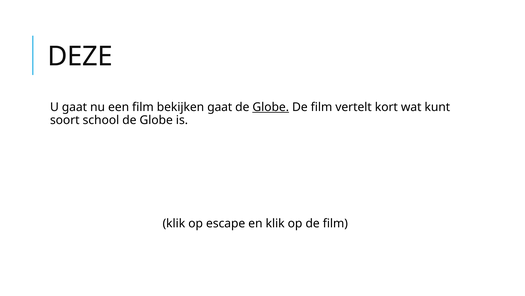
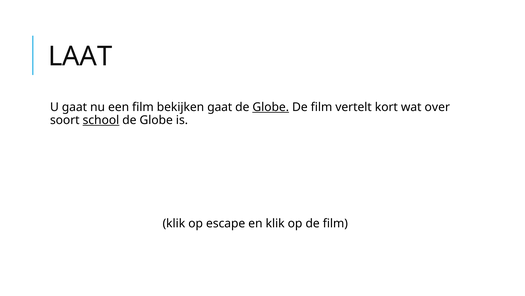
DEZE: DEZE -> LAAT
kunt: kunt -> over
school underline: none -> present
